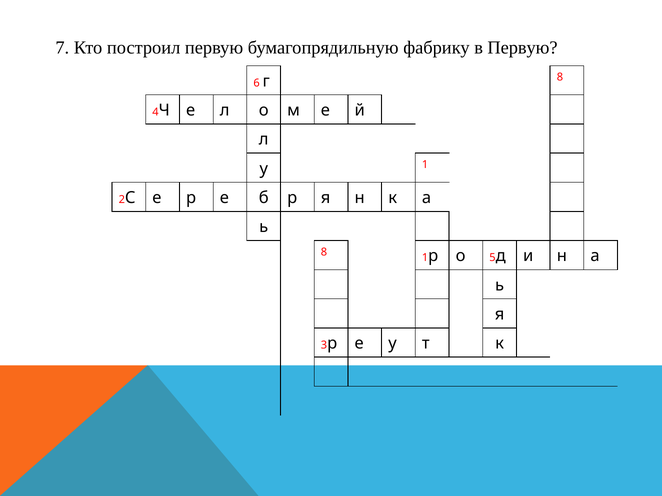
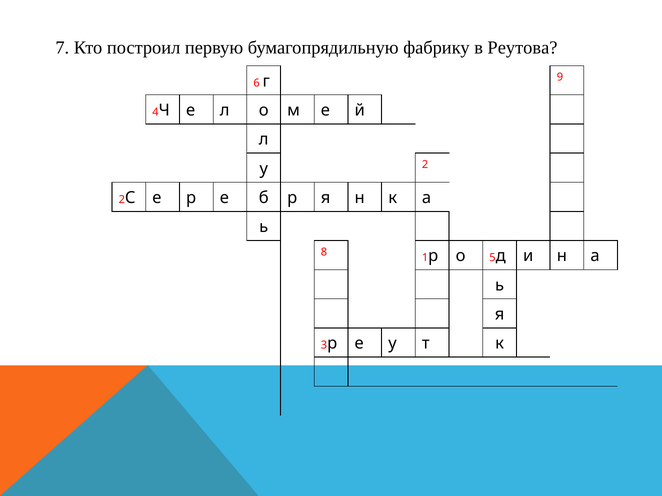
в Первую: Первую -> Реутова
г 8: 8 -> 9
у 1: 1 -> 2
